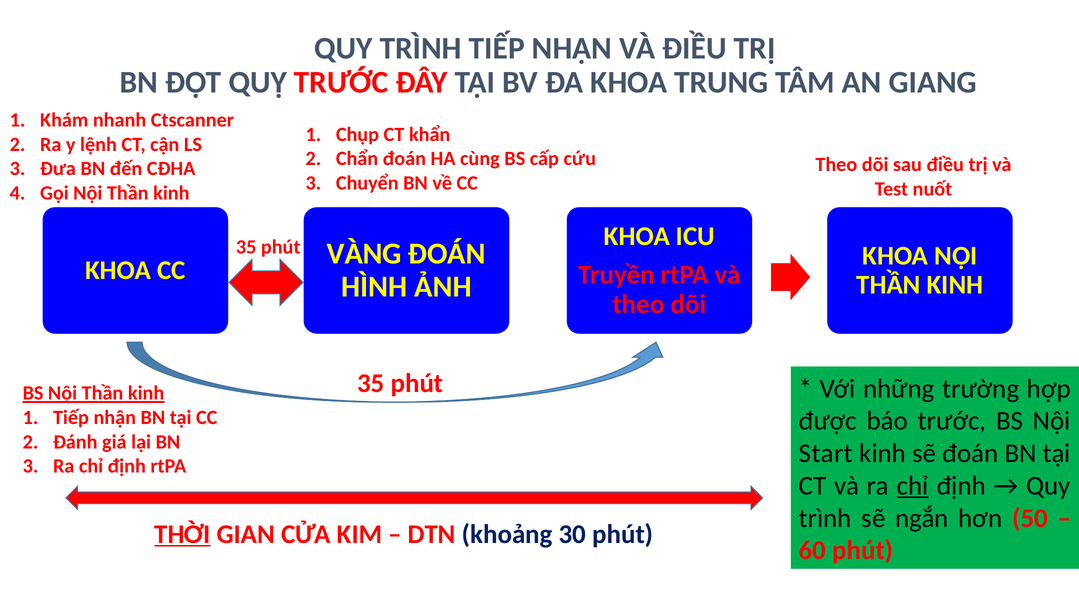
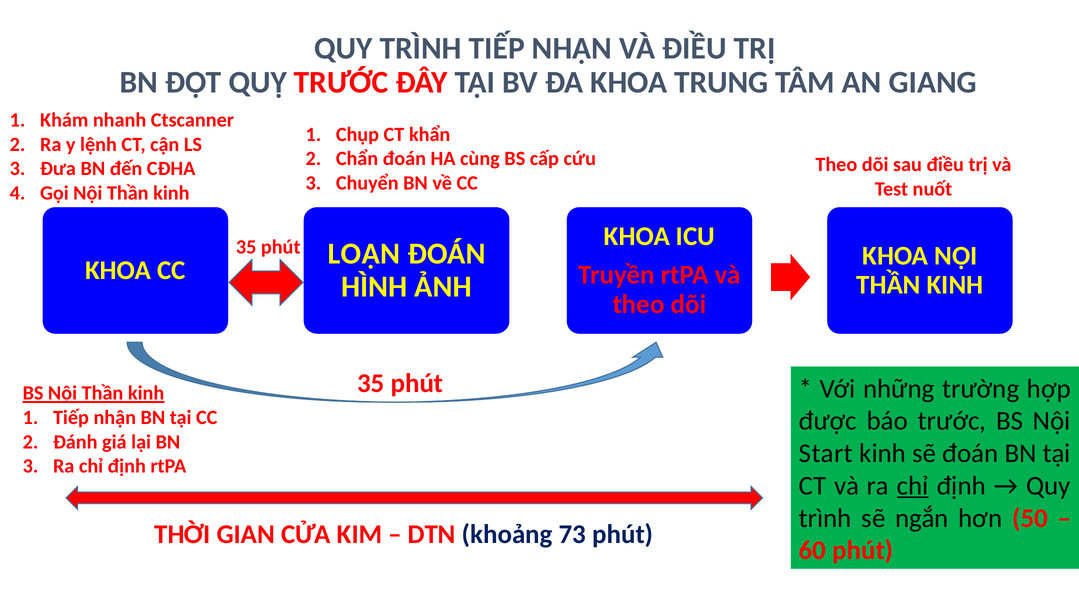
VÀNG: VÀNG -> LOẠN
THỜI underline: present -> none
30: 30 -> 73
